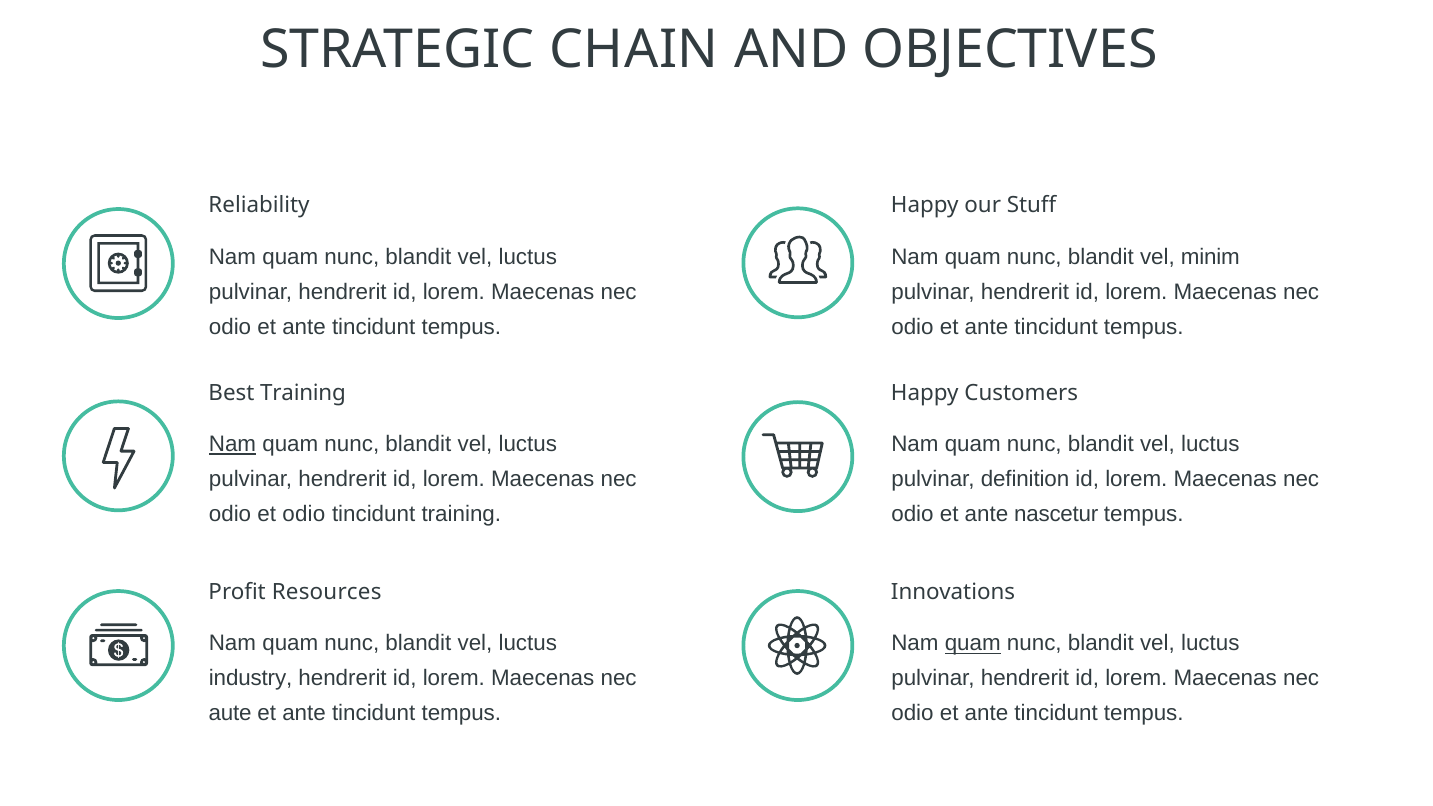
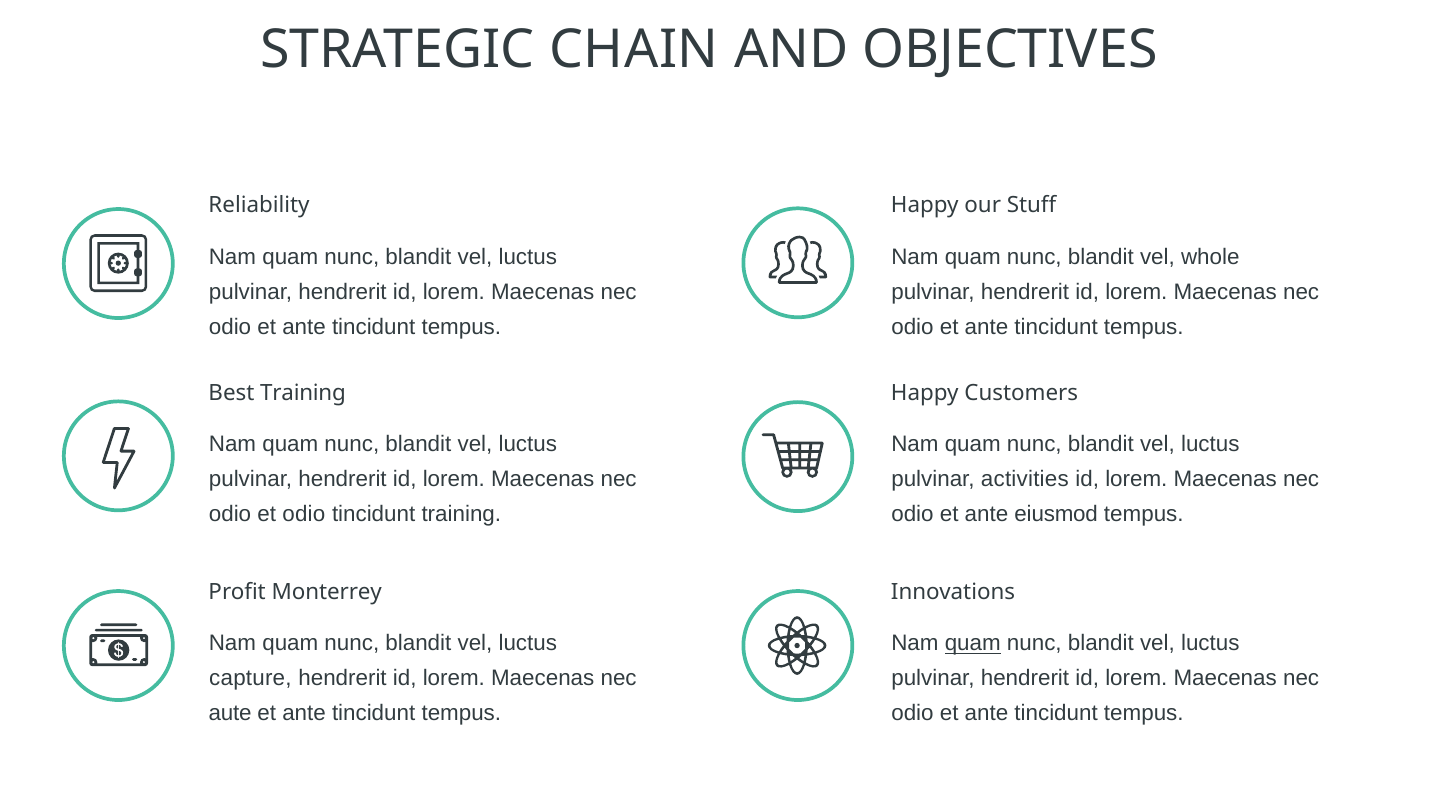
minim: minim -> whole
Nam at (232, 444) underline: present -> none
definition: definition -> activities
nascetur: nascetur -> eiusmod
Resources: Resources -> Monterrey
industry: industry -> capture
